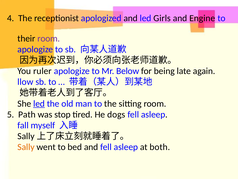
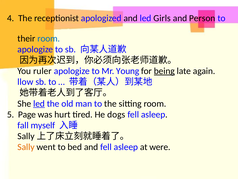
Engine: Engine -> Person
room at (49, 38) colour: purple -> blue
Below: Below -> Young
being underline: none -> present
Path: Path -> Page
stop: stop -> hurt
both: both -> were
